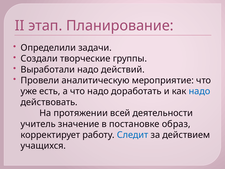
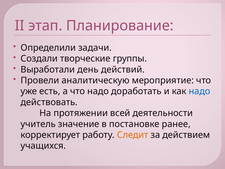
Выработали надо: надо -> день
образ: образ -> ранее
Следит colour: blue -> orange
